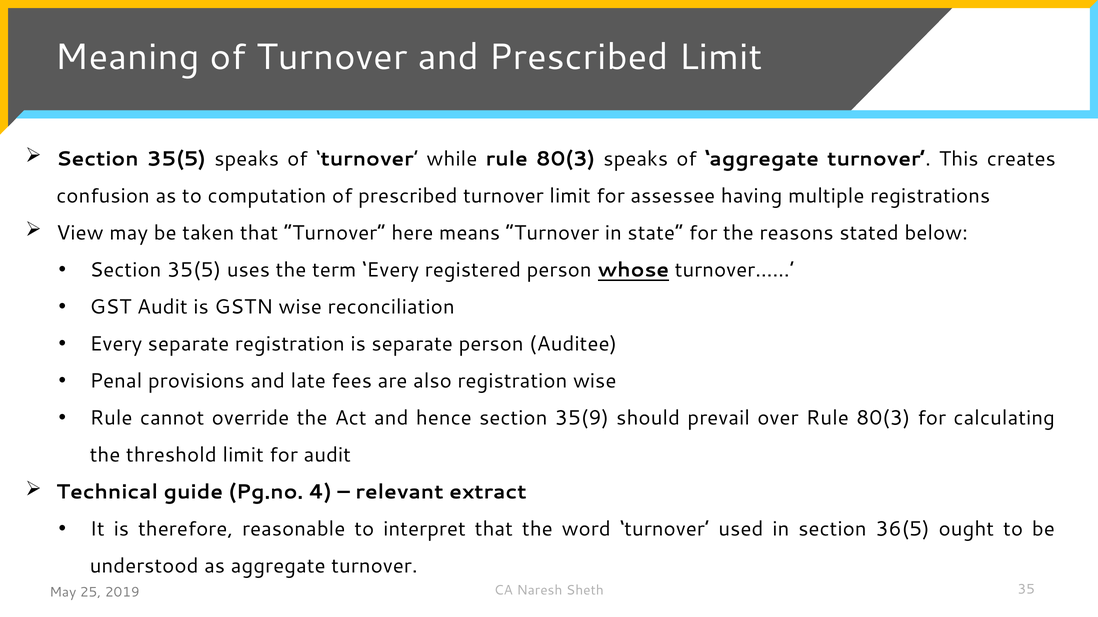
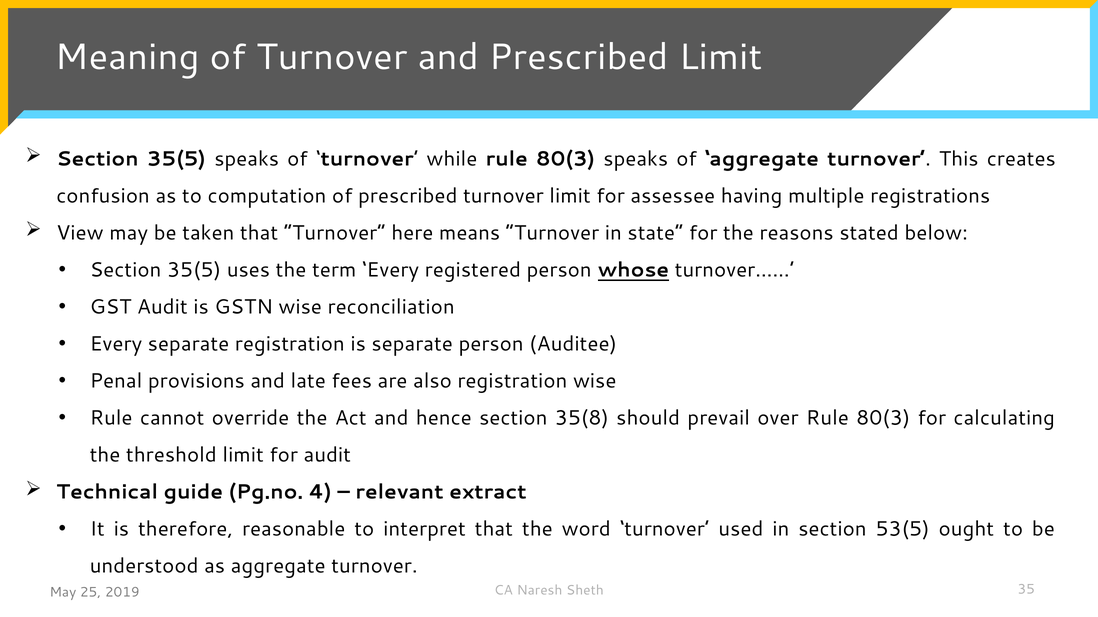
35(9: 35(9 -> 35(8
36(5: 36(5 -> 53(5
